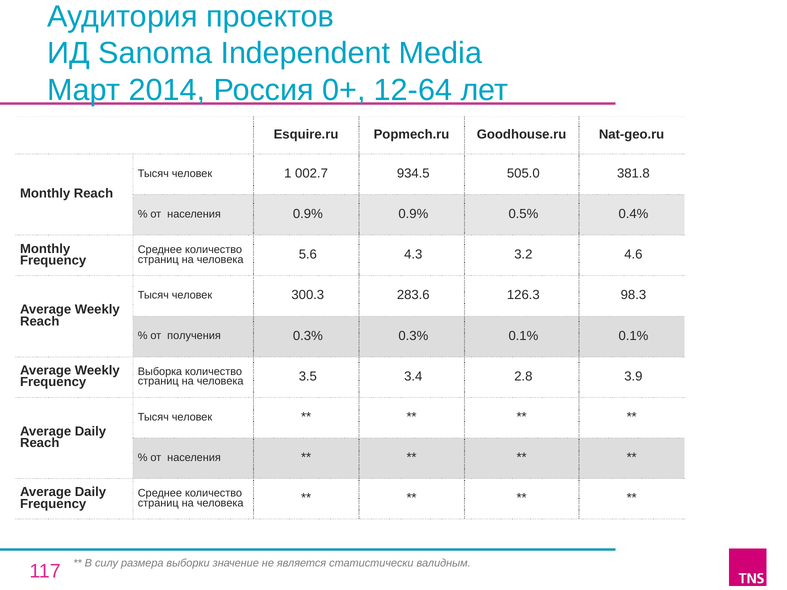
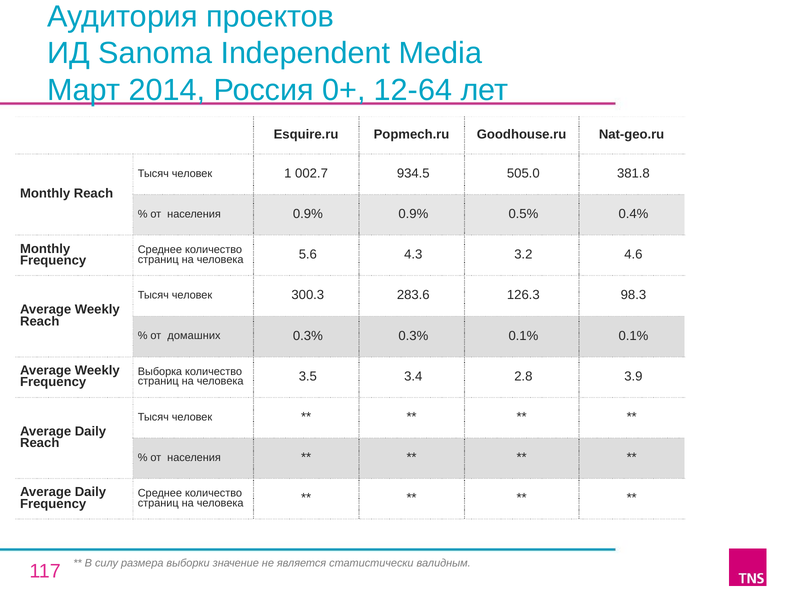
получения: получения -> домашних
